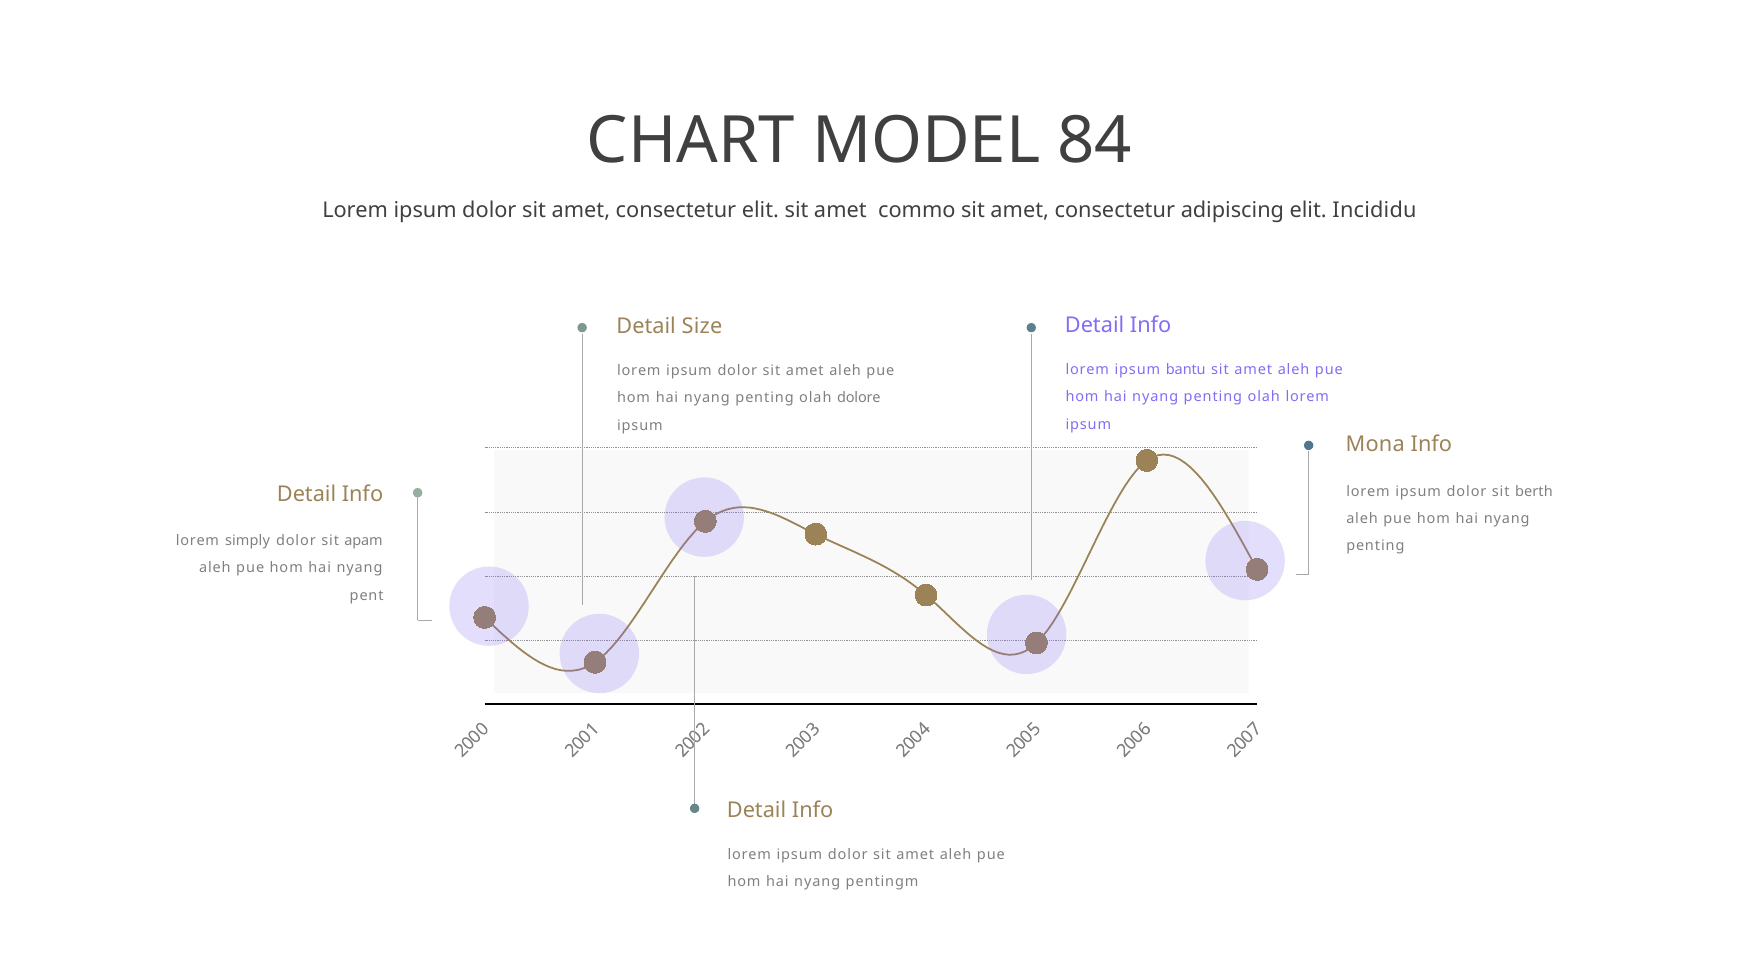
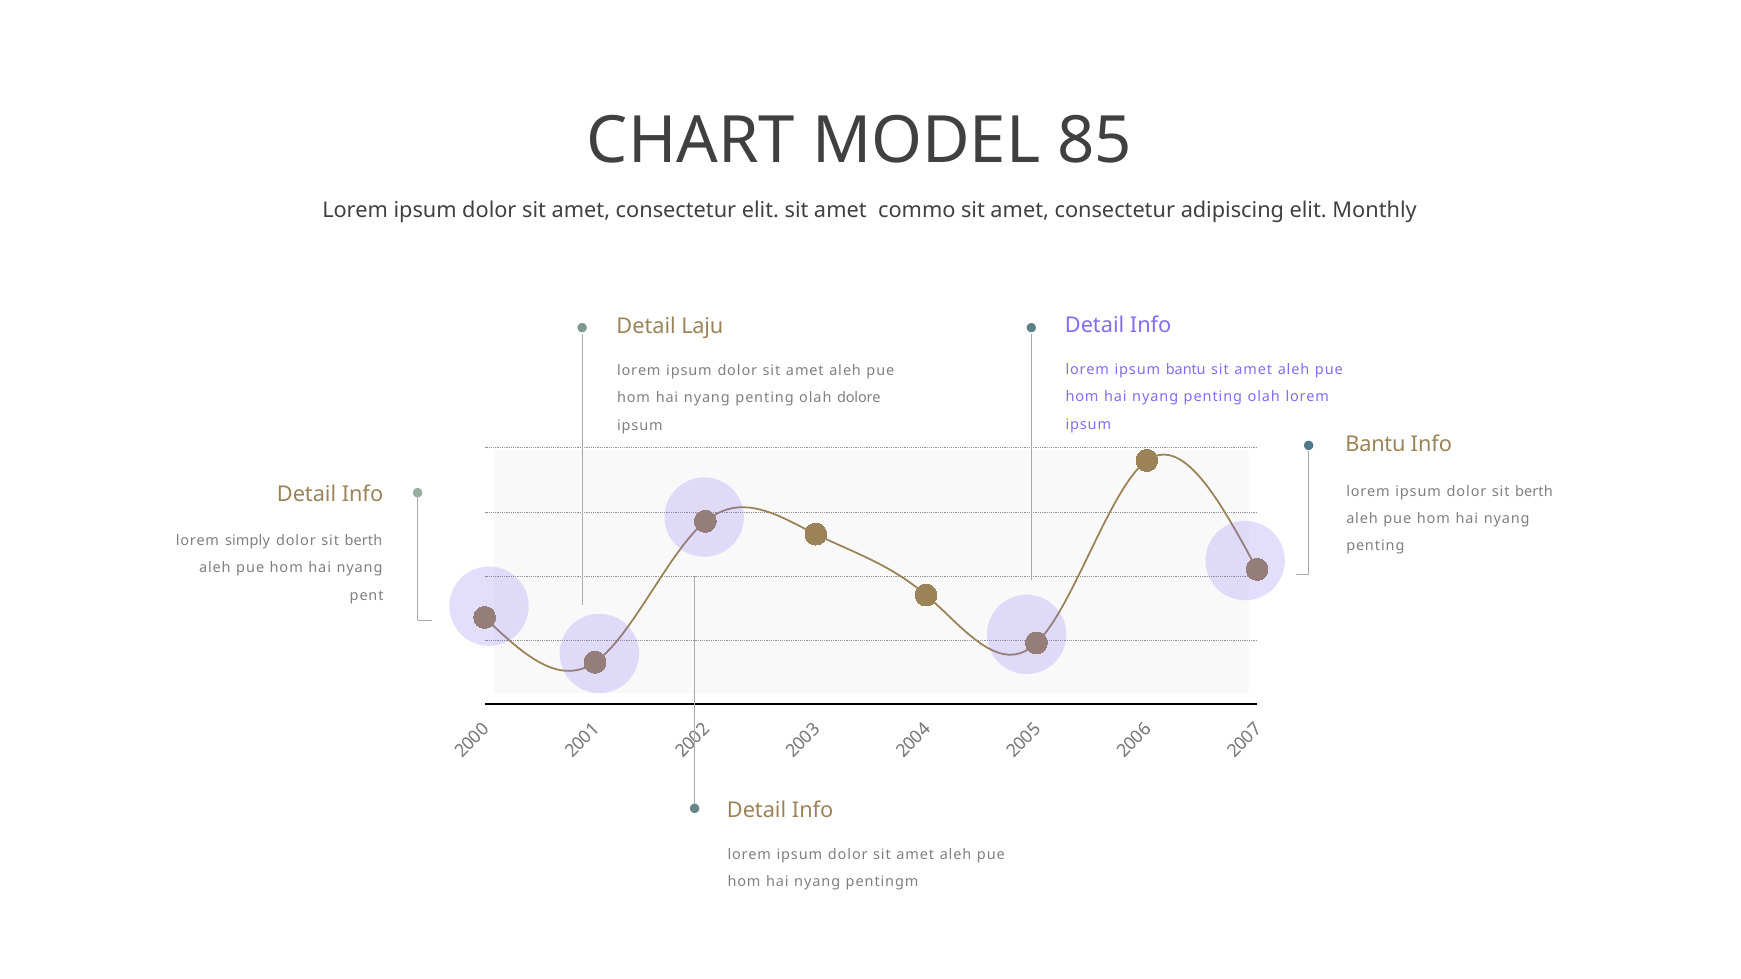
84: 84 -> 85
Incididu: Incididu -> Monthly
Size: Size -> Laju
Mona at (1375, 445): Mona -> Bantu
apam at (364, 541): apam -> berth
